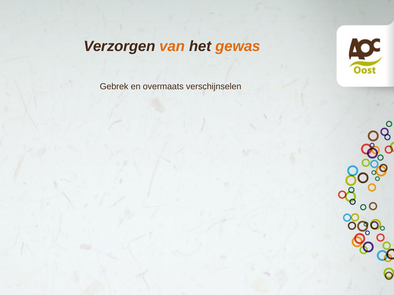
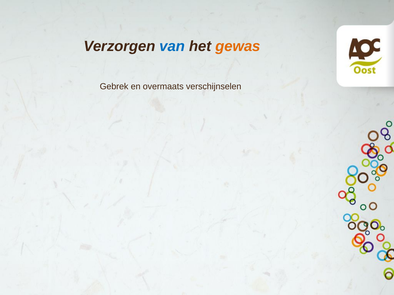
van colour: orange -> blue
